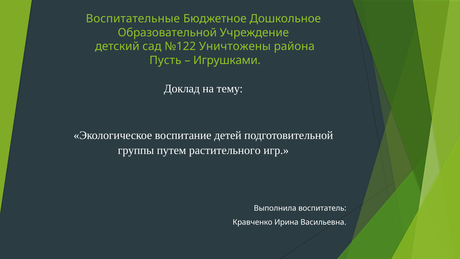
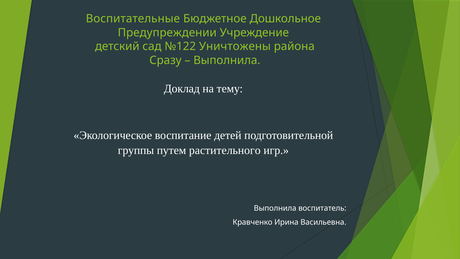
Образовательной: Образовательной -> Предупреждении
Пусть: Пусть -> Сразу
Игрушками at (227, 60): Игрушками -> Выполнила
